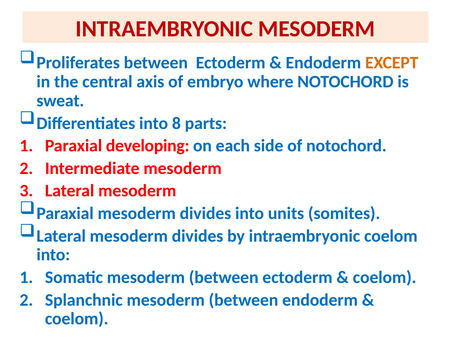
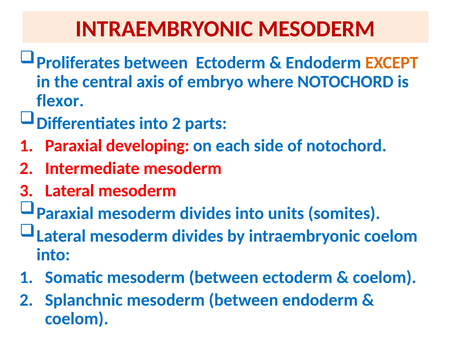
sweat: sweat -> flexor
into 8: 8 -> 2
